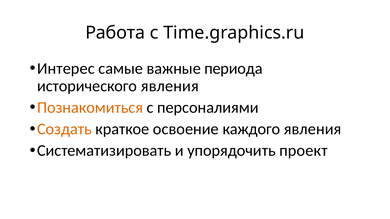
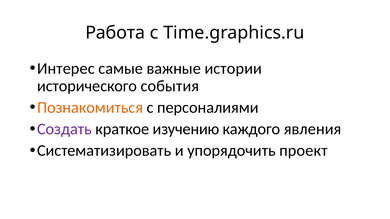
периода: периода -> истории
исторического явления: явления -> события
Создать colour: orange -> purple
освоение: освоение -> изучению
